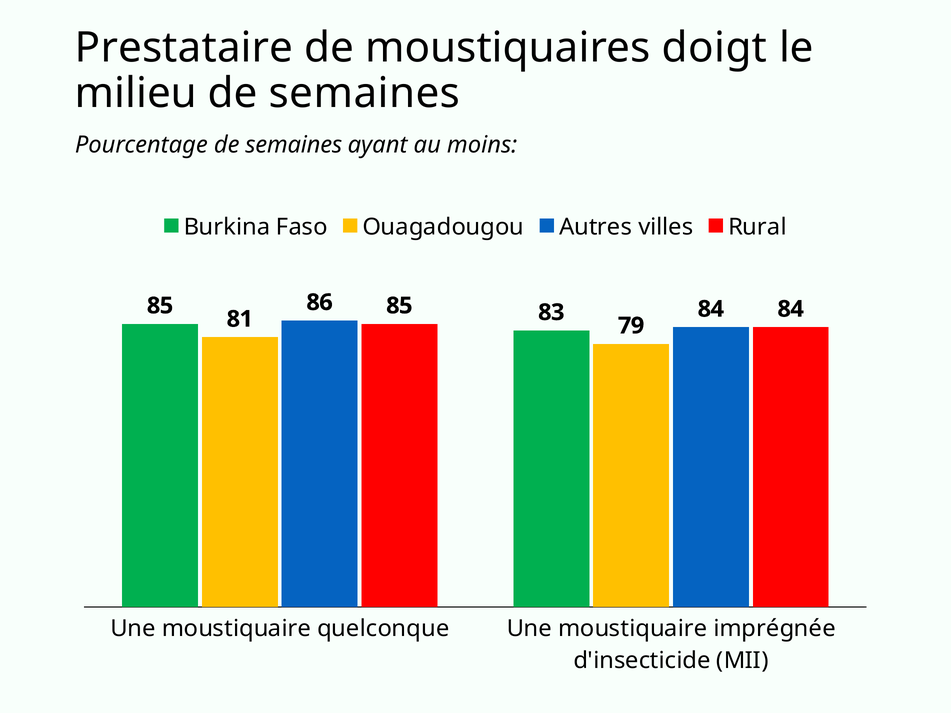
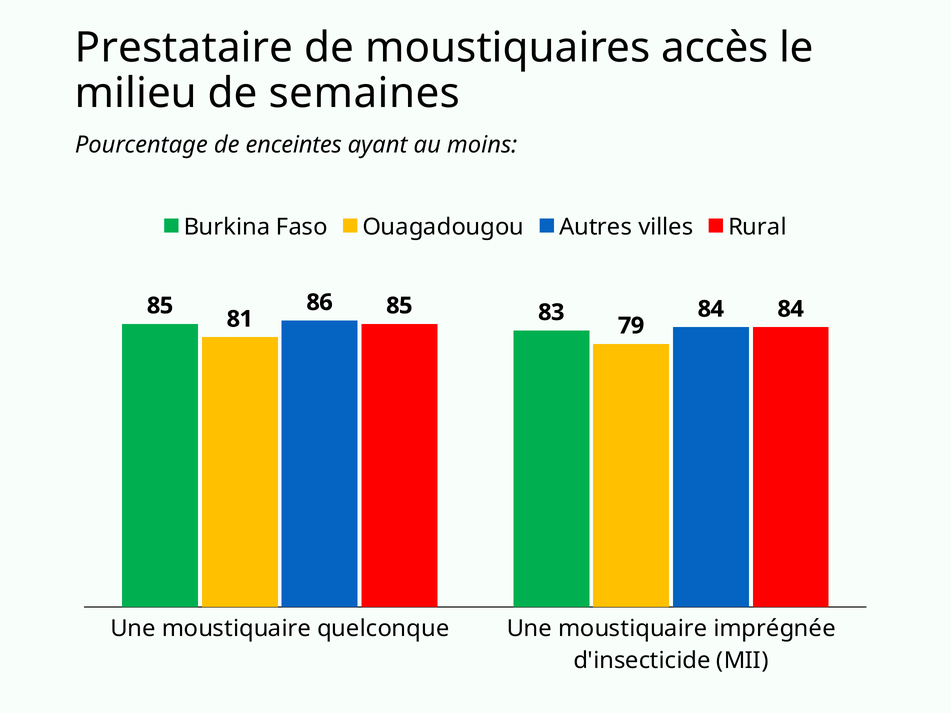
doigt: doigt -> accès
Pourcentage de semaines: semaines -> enceintes
